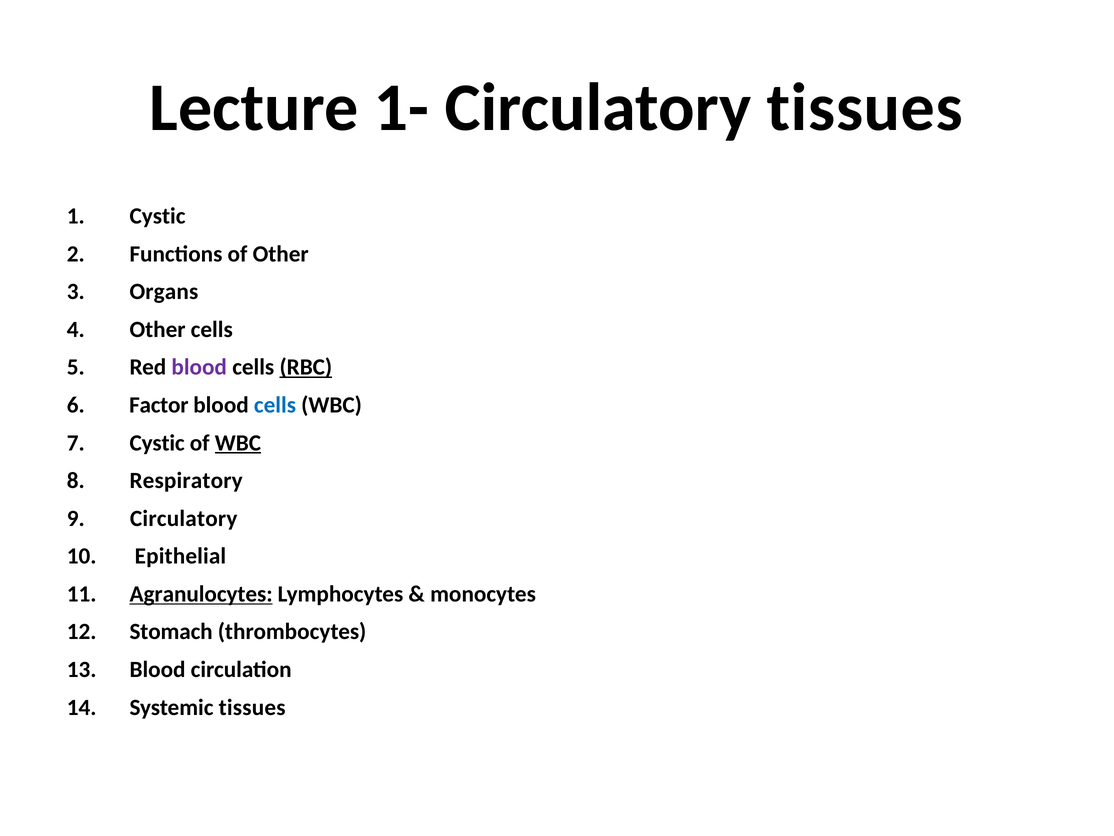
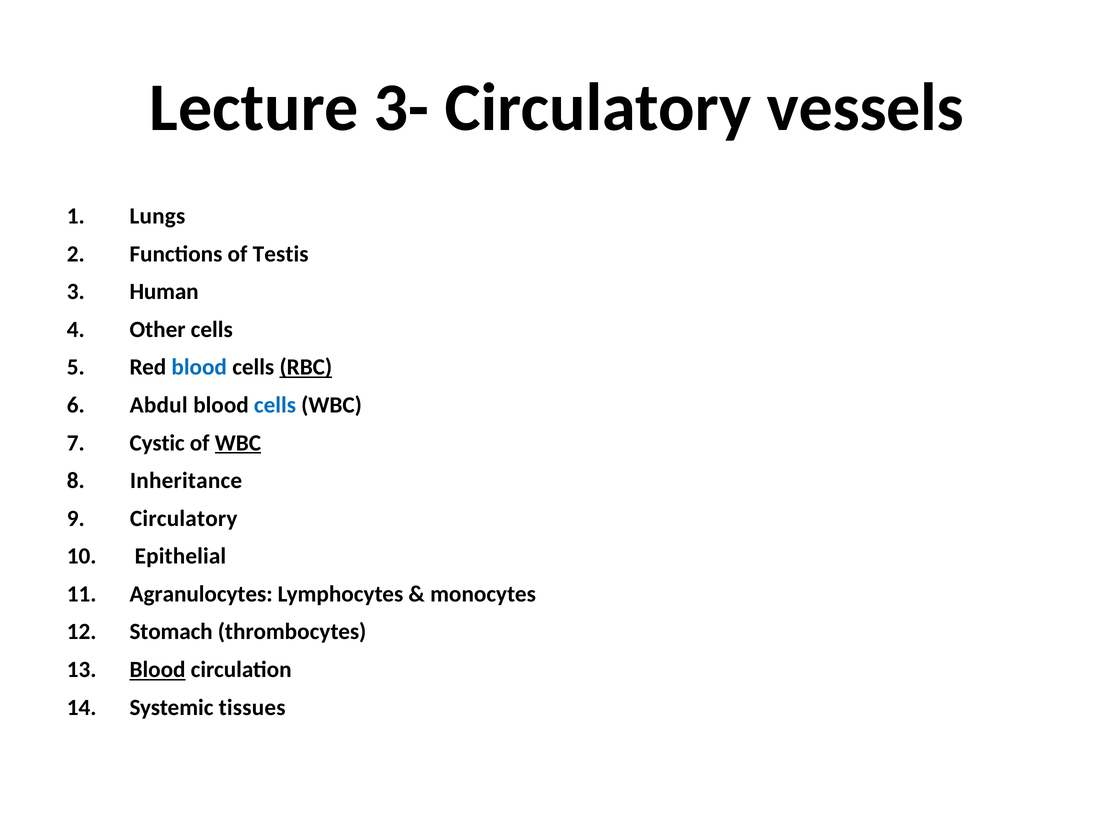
1-: 1- -> 3-
Circulatory tissues: tissues -> vessels
Cystic at (158, 216): Cystic -> Lungs
of Other: Other -> Testis
Organs: Organs -> Human
blood at (199, 367) colour: purple -> blue
Factor: Factor -> Abdul
Respiratory: Respiratory -> Inheritance
Agranulocytes underline: present -> none
Blood at (158, 669) underline: none -> present
